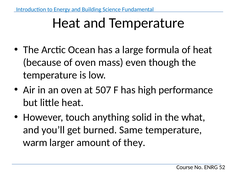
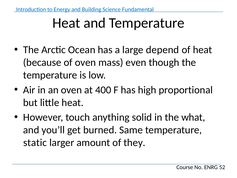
formula: formula -> depend
507: 507 -> 400
performance: performance -> proportional
warm: warm -> static
